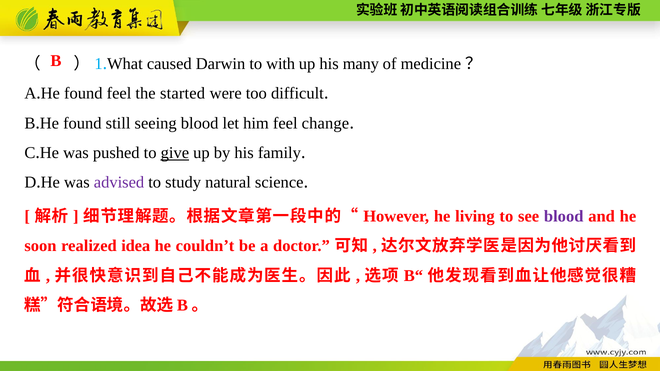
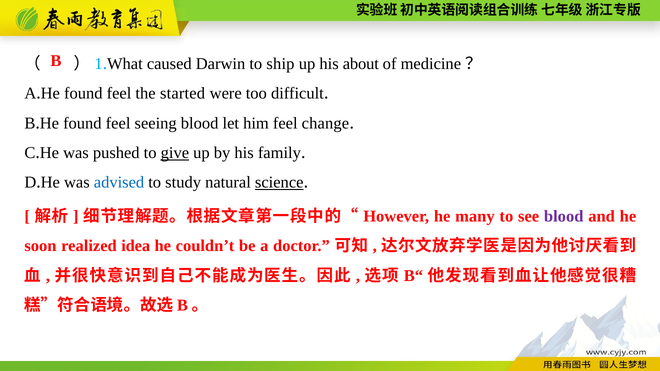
with: with -> ship
many: many -> about
still at (118, 123): still -> feel
advised colour: purple -> blue
science underline: none -> present
living: living -> many
